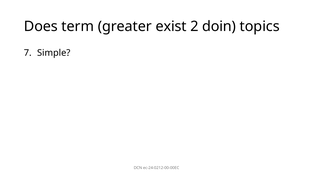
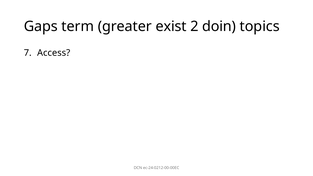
Does: Does -> Gaps
Simple: Simple -> Access
